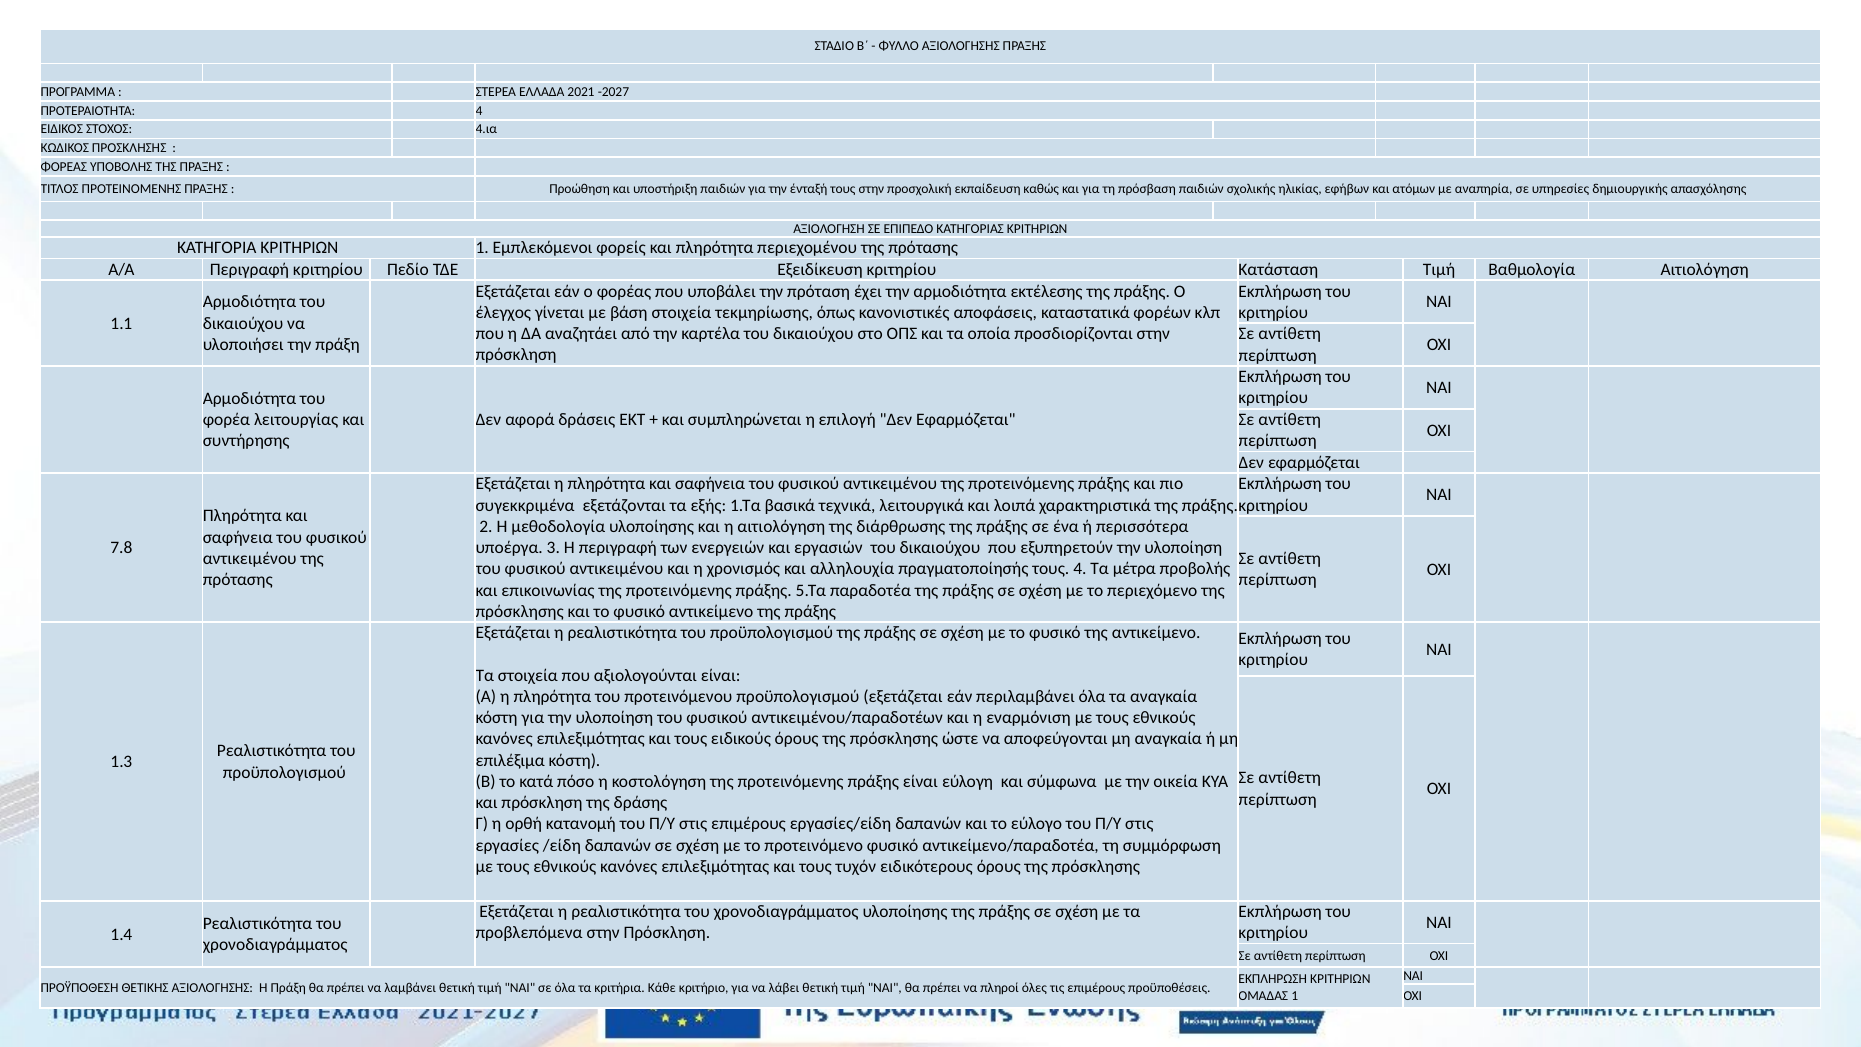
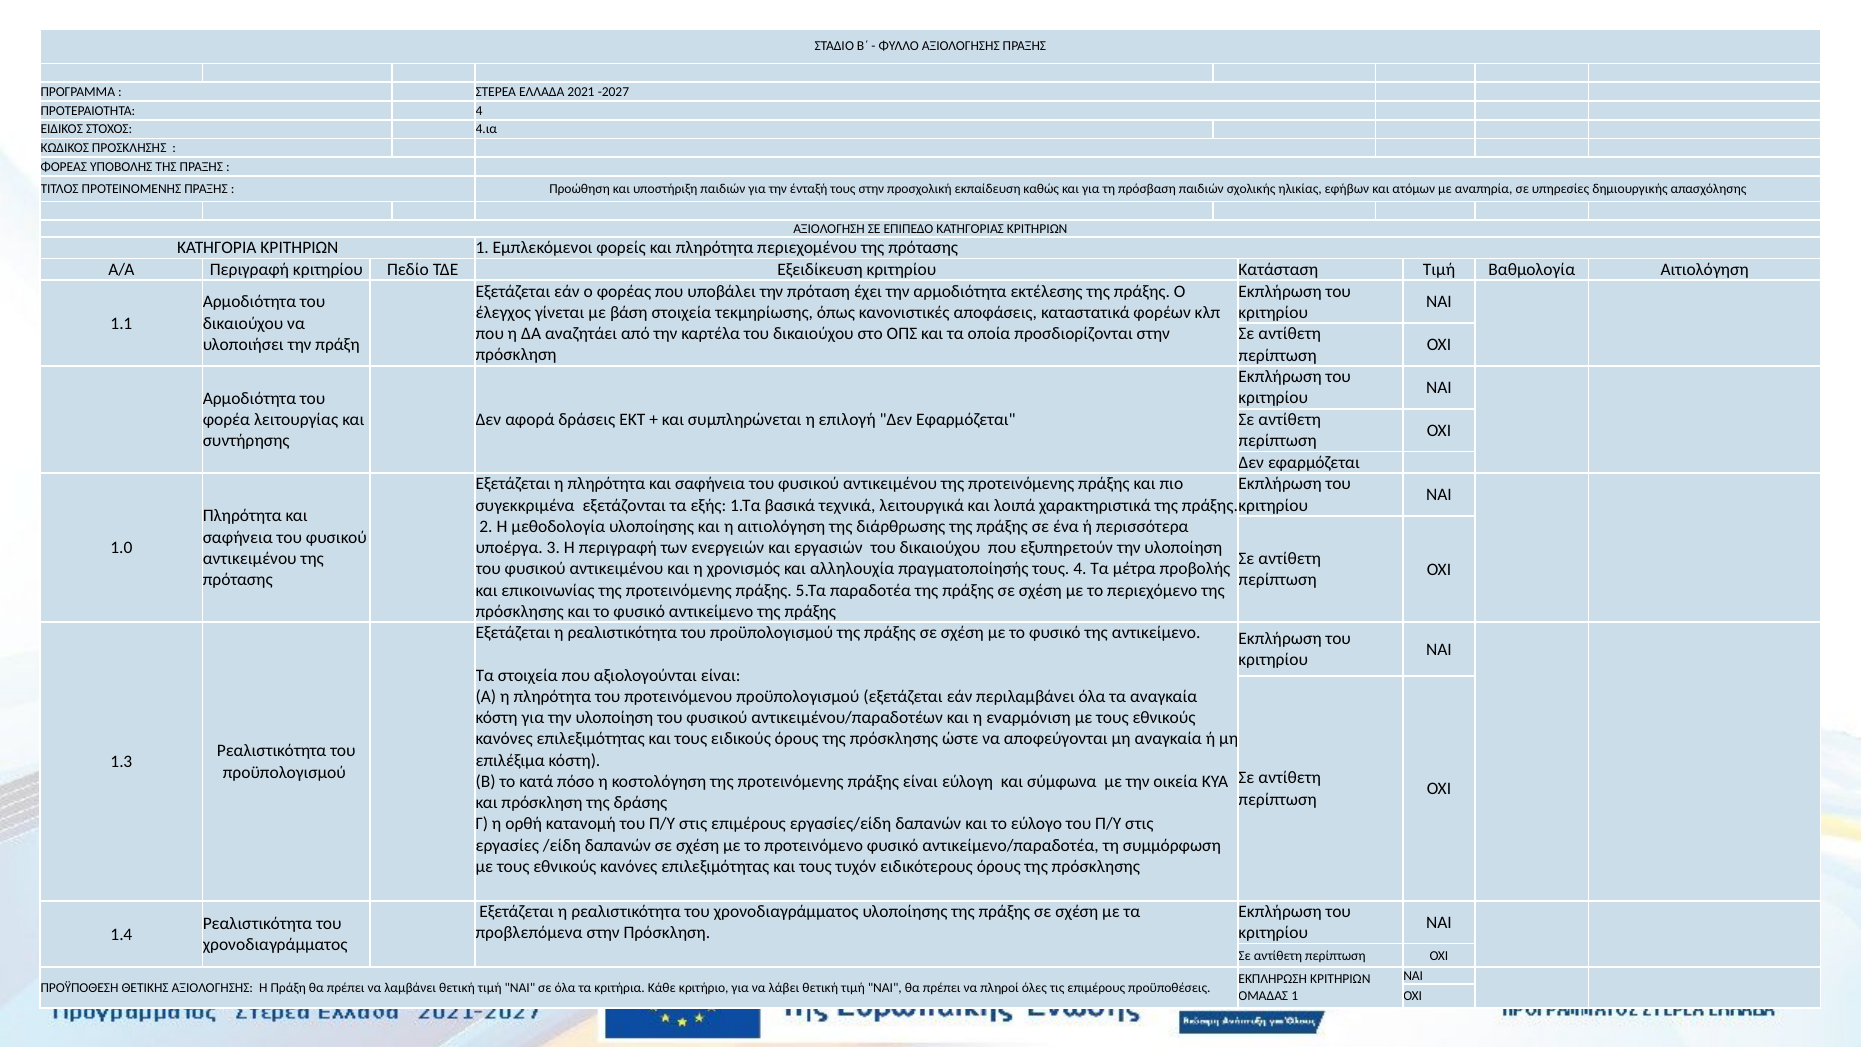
7.8: 7.8 -> 1.0
